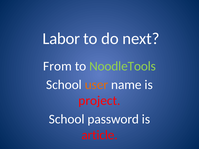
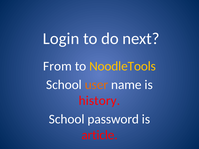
Labor: Labor -> Login
NoodleTools colour: light green -> yellow
project: project -> history
